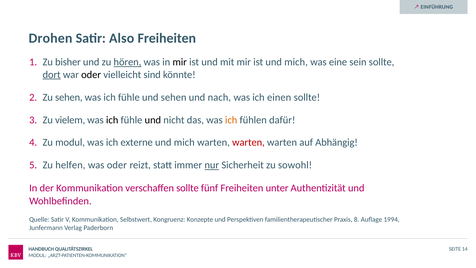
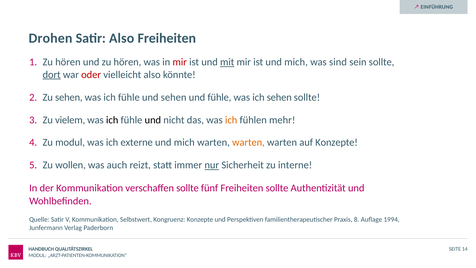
bisher at (68, 62): bisher -> hören
hören at (127, 62) underline: present -> none
mir at (180, 62) colour: black -> red
mit underline: none -> present
eine: eine -> sind
oder at (91, 75) colour: black -> red
vielleicht sind: sind -> also
und nach: nach -> fühle
ich einen: einen -> sehen
dafür: dafür -> mehr
warten at (248, 142) colour: red -> orange
auf Abhängig: Abhängig -> Konzepte
helfen: helfen -> wollen
was oder: oder -> auch
sowohl: sowohl -> interne
Freiheiten unter: unter -> sollte
